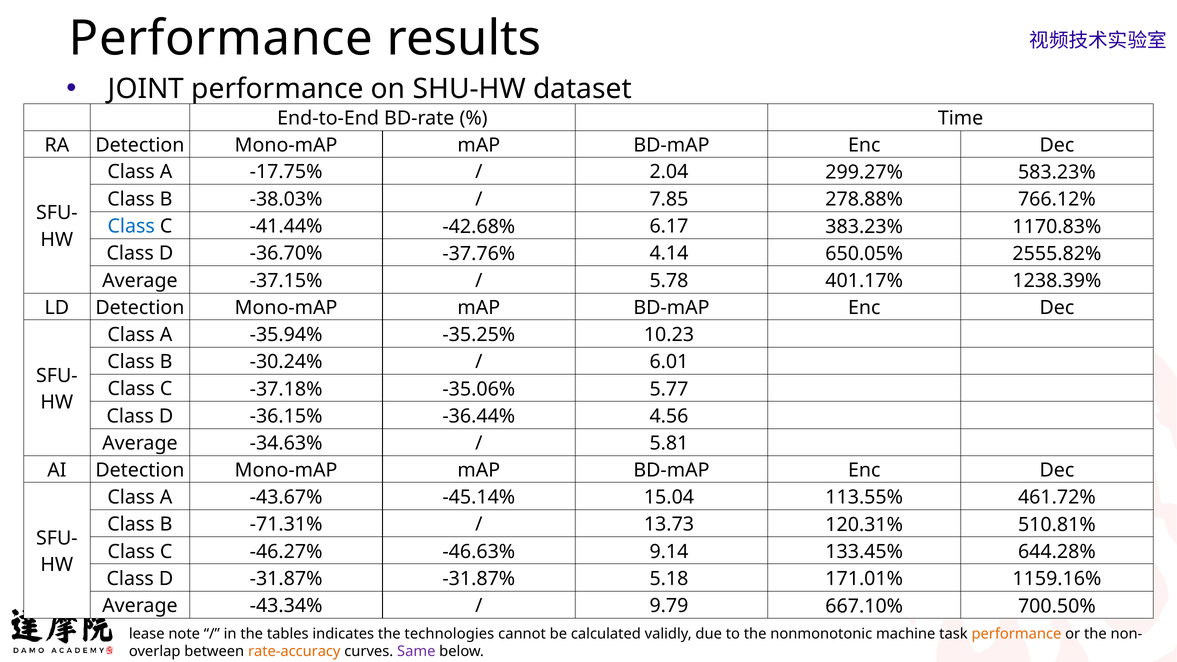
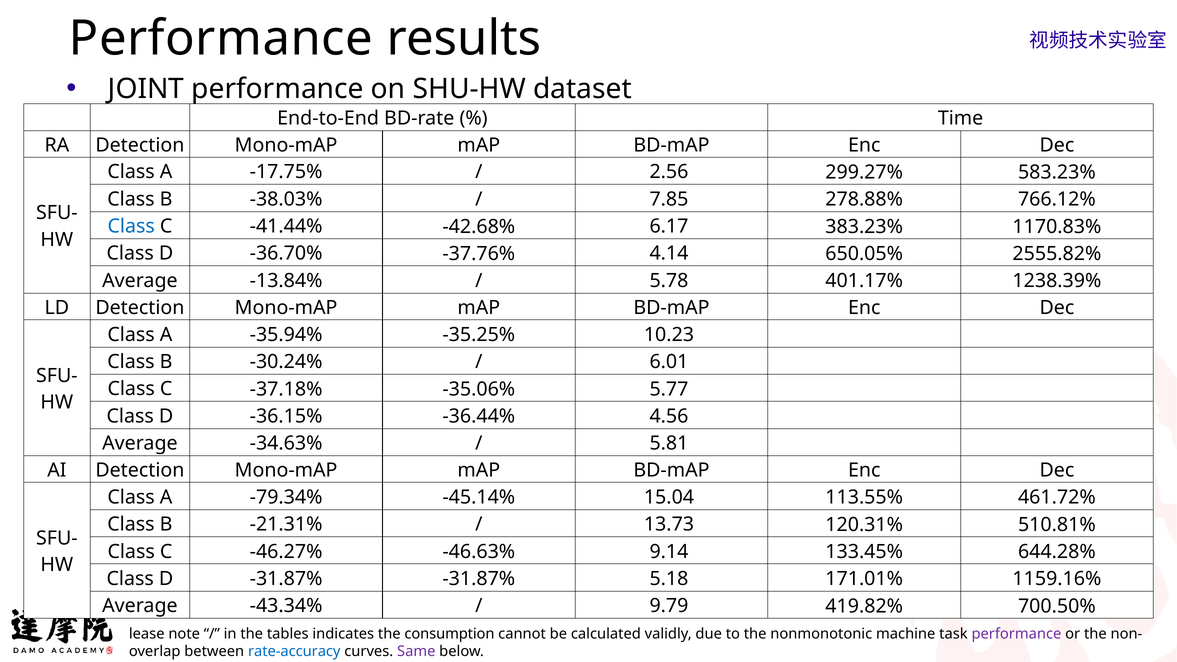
2.04: 2.04 -> 2.56
-37.15%: -37.15% -> -13.84%
-43.67%: -43.67% -> -79.34%
-71.31%: -71.31% -> -21.31%
667.10%: 667.10% -> 419.82%
technologies: technologies -> consumption
performance at (1016, 634) colour: orange -> purple
rate-accuracy colour: orange -> blue
